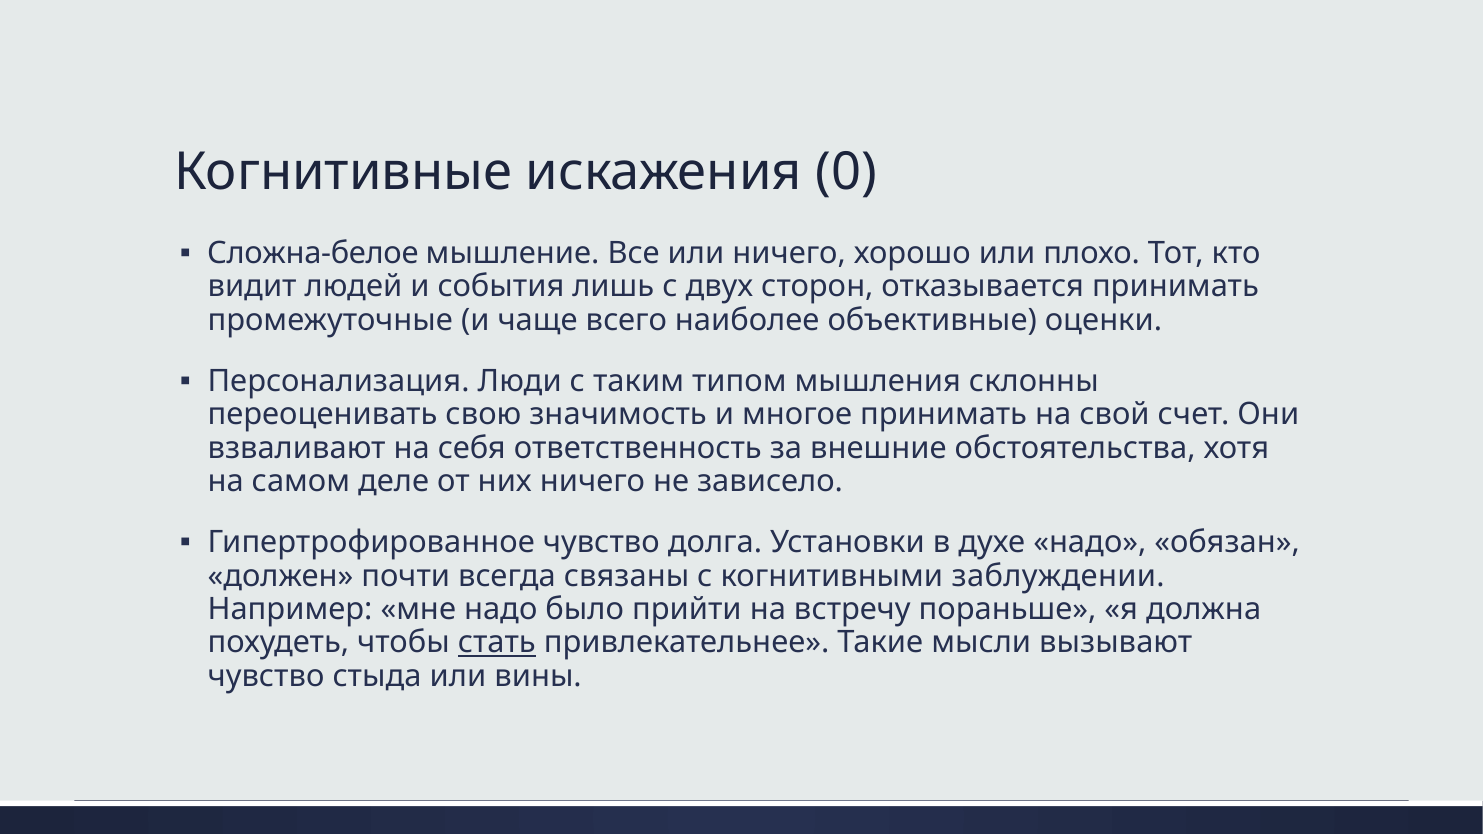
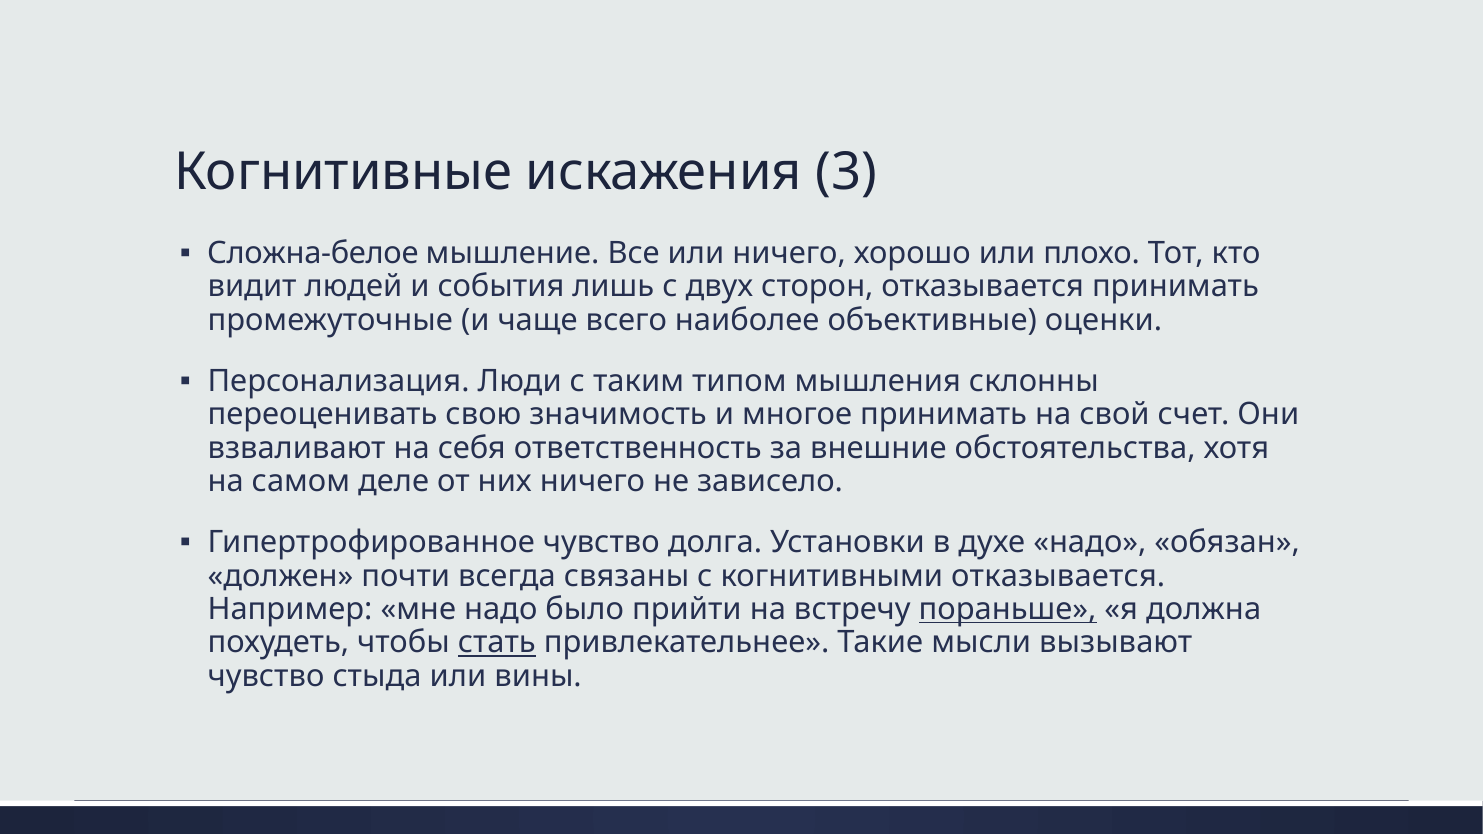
0: 0 -> 3
когнитивными заблуждении: заблуждении -> отказывается
пораньше underline: none -> present
